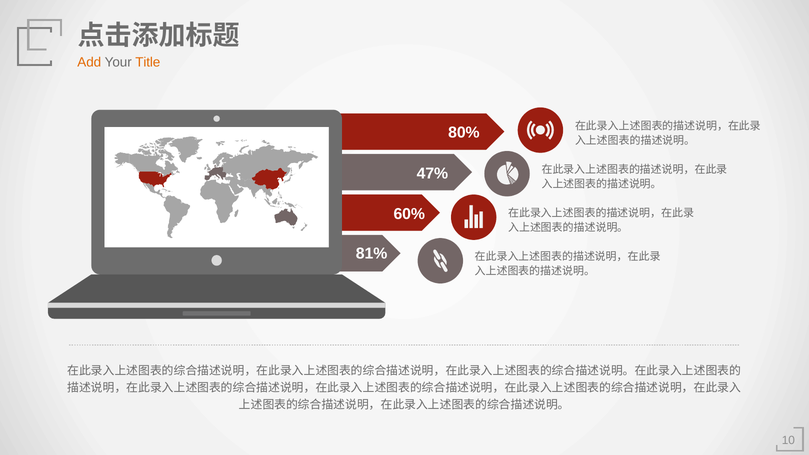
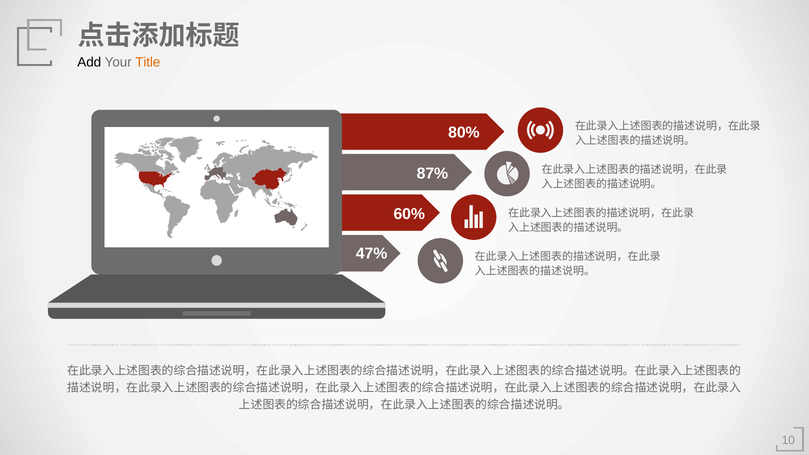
Add colour: orange -> black
47%: 47% -> 87%
81%: 81% -> 47%
